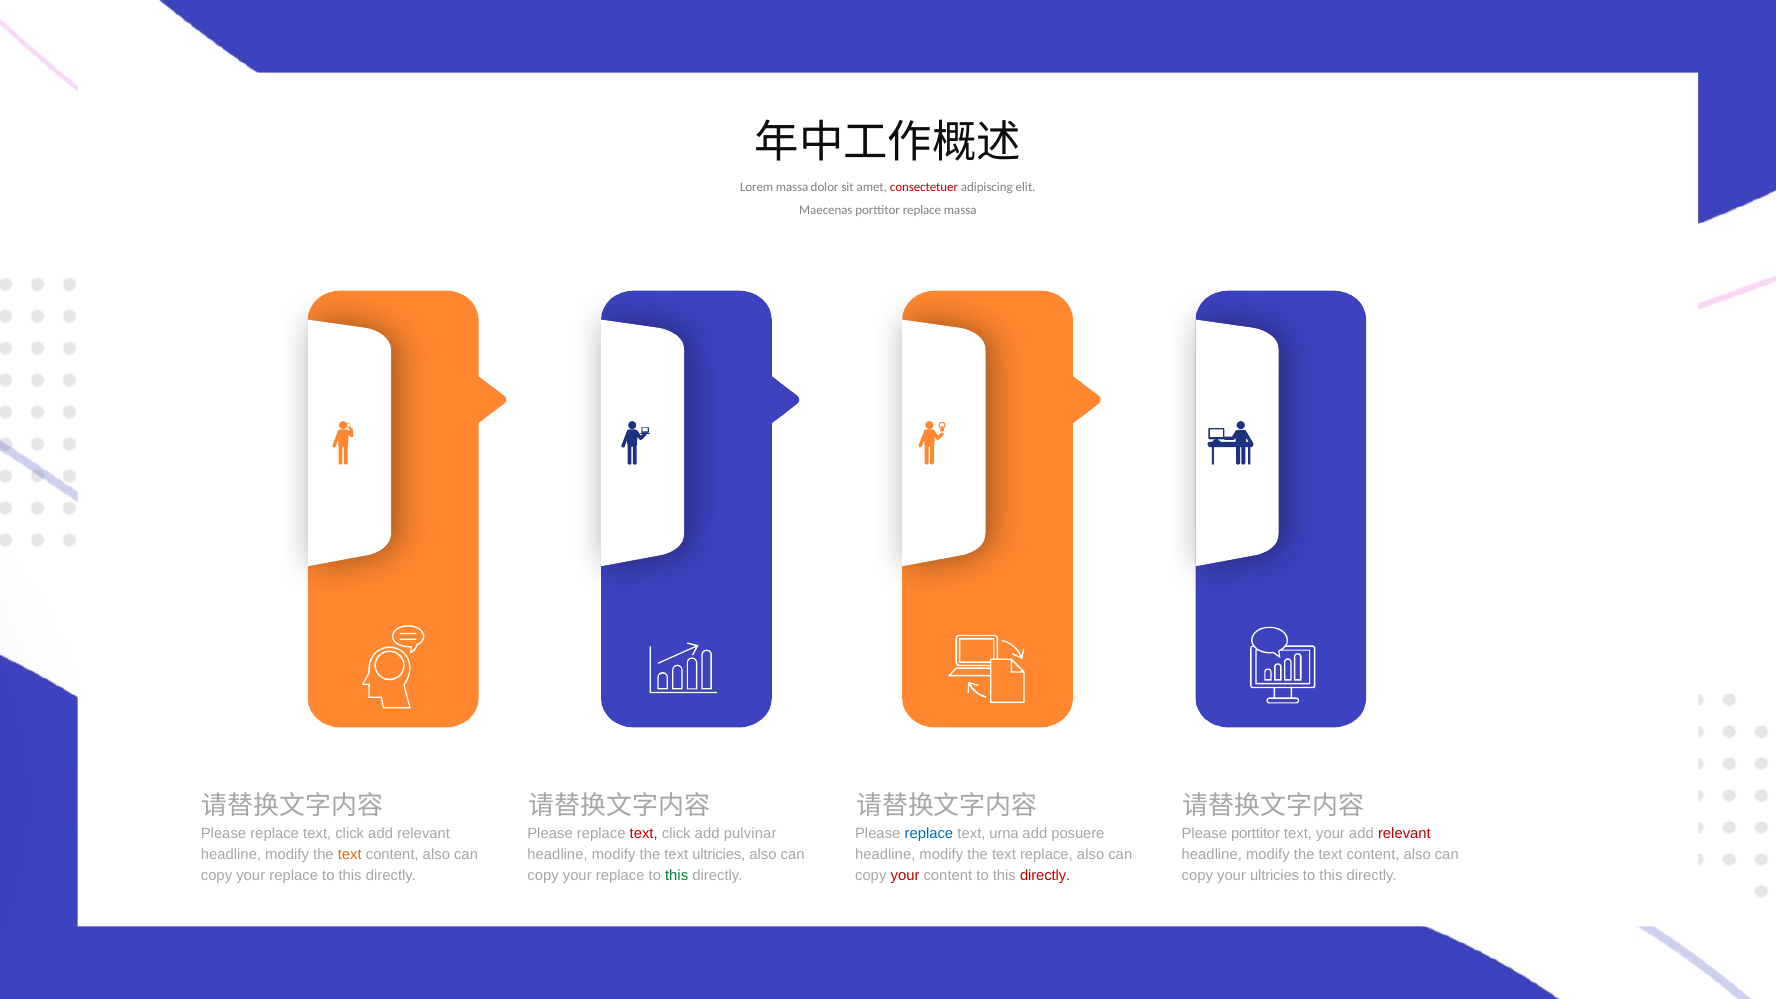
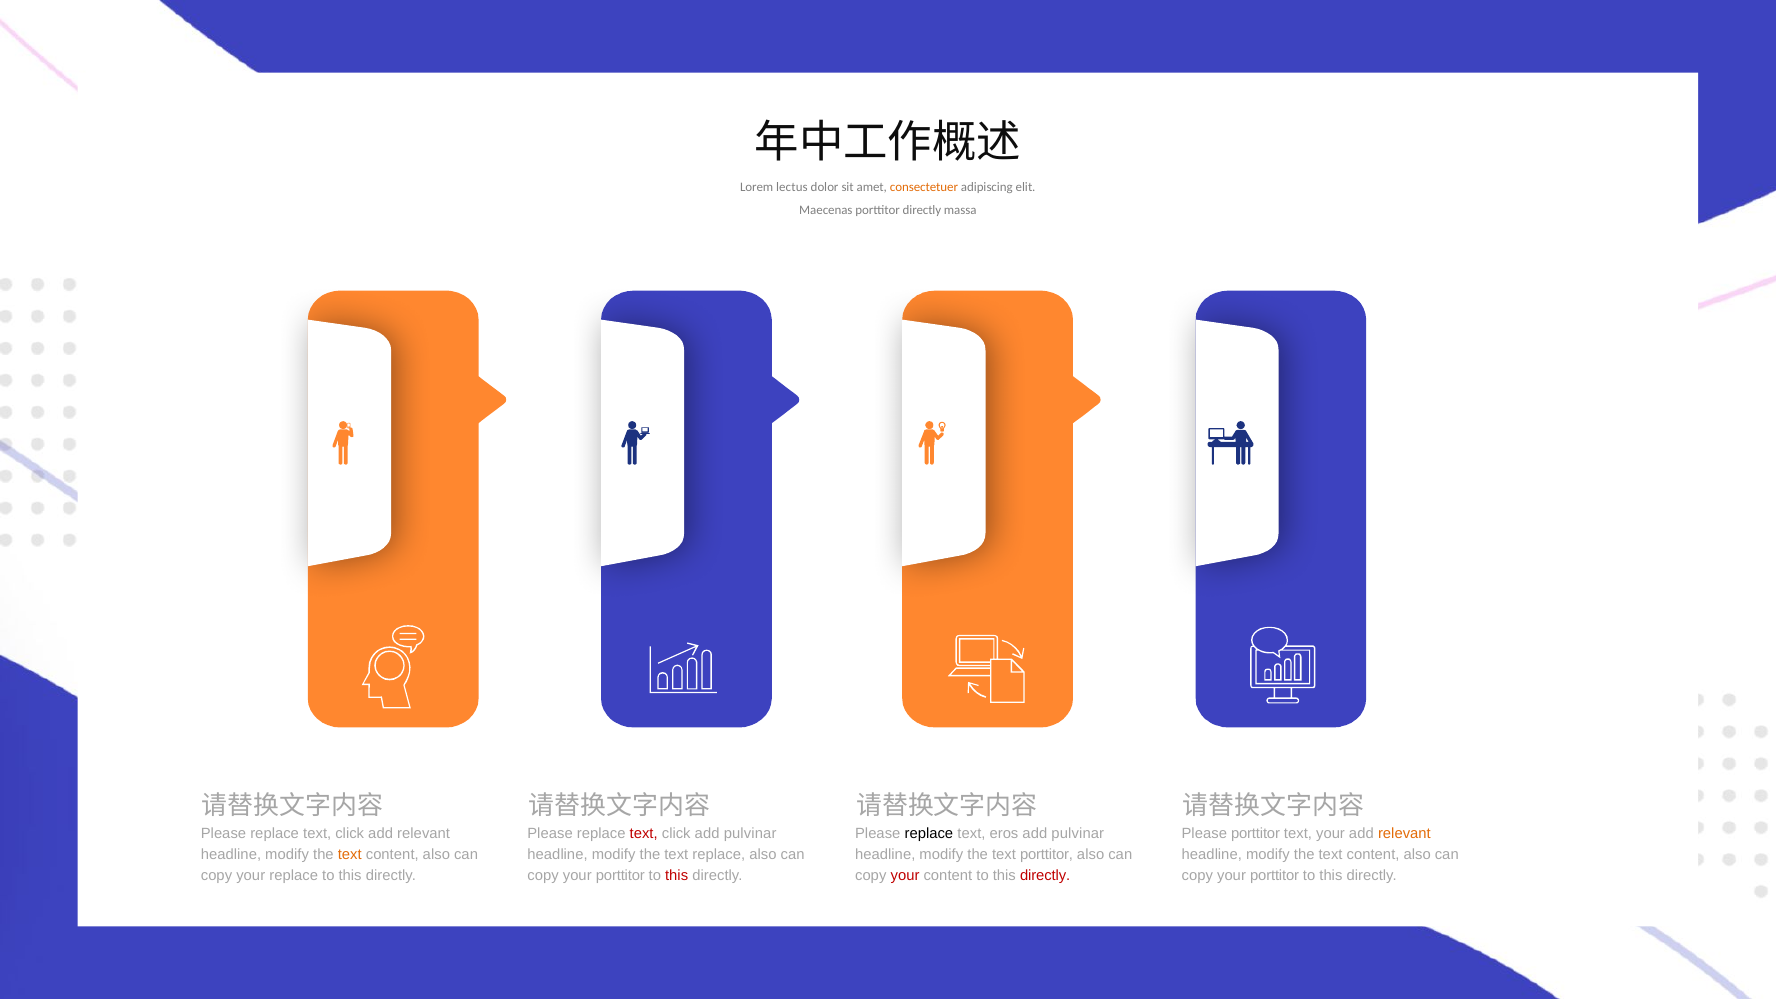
Lorem massa: massa -> lectus
consectetuer colour: red -> orange
porttitor replace: replace -> directly
replace at (929, 833) colour: blue -> black
urna: urna -> eros
posuere at (1078, 833): posuere -> pulvinar
relevant at (1404, 833) colour: red -> orange
text ultricies: ultricies -> replace
text replace: replace -> porttitor
replace at (620, 876): replace -> porttitor
this at (677, 876) colour: green -> red
ultricies at (1275, 876): ultricies -> porttitor
